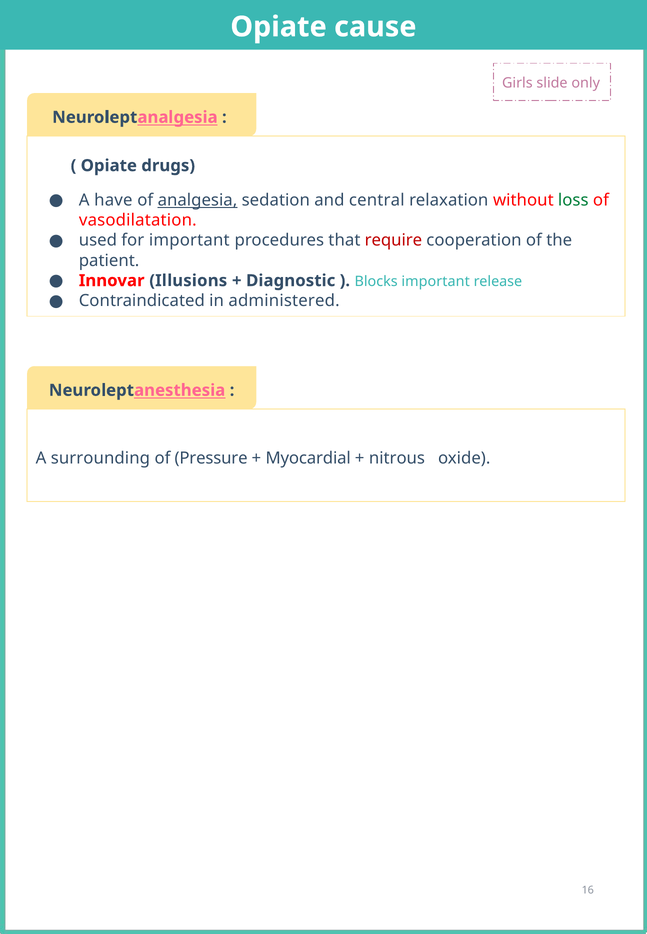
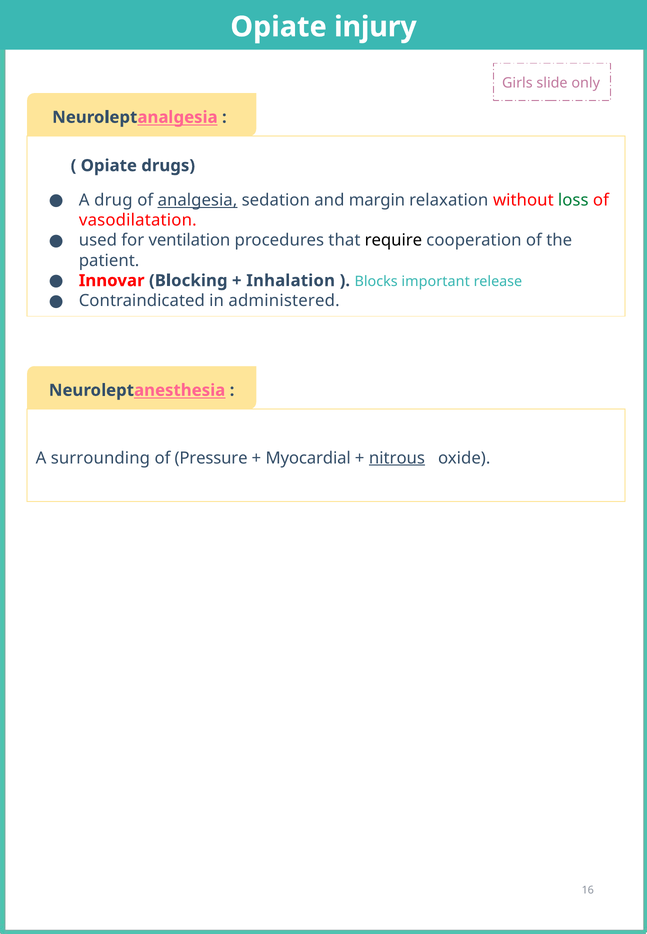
cause: cause -> injury
have: have -> drug
central: central -> margin
for important: important -> ventilation
require colour: red -> black
Illusions: Illusions -> Blocking
Diagnostic: Diagnostic -> Inhalation
nitrous underline: none -> present
